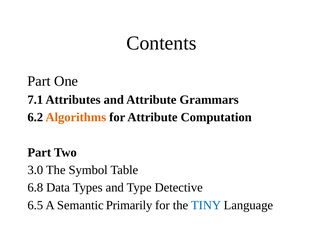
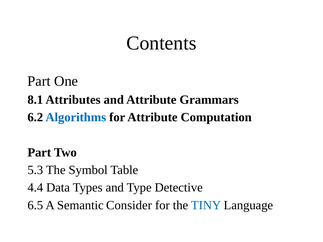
7.1: 7.1 -> 8.1
Algorithms colour: orange -> blue
3.0: 3.0 -> 5.3
6.8: 6.8 -> 4.4
Primarily: Primarily -> Consider
